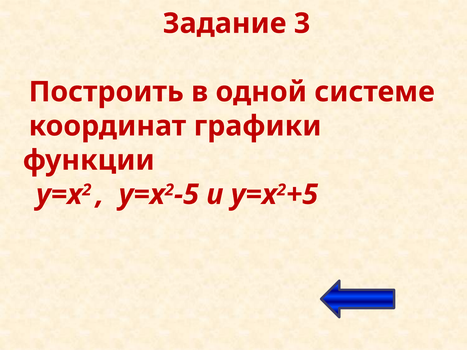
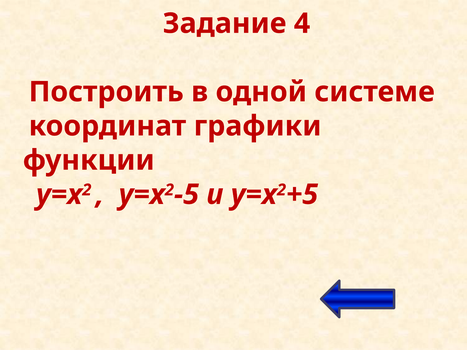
3: 3 -> 4
